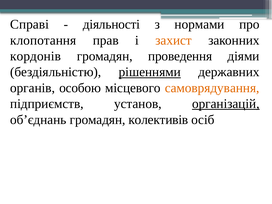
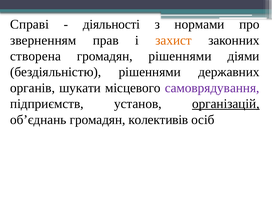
клопотання: клопотання -> зверненням
кордонів: кордонів -> створена
громадян проведення: проведення -> рішеннями
рішеннями at (150, 72) underline: present -> none
особою: особою -> шукати
самоврядування colour: orange -> purple
